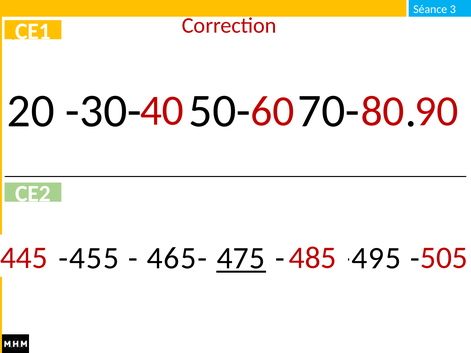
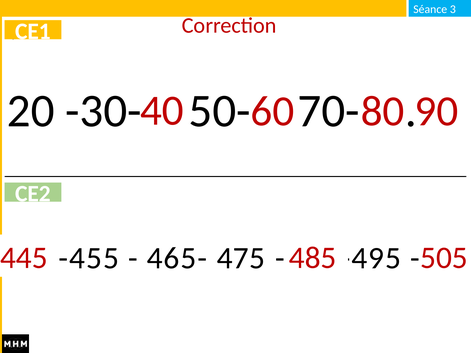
475 underline: present -> none
